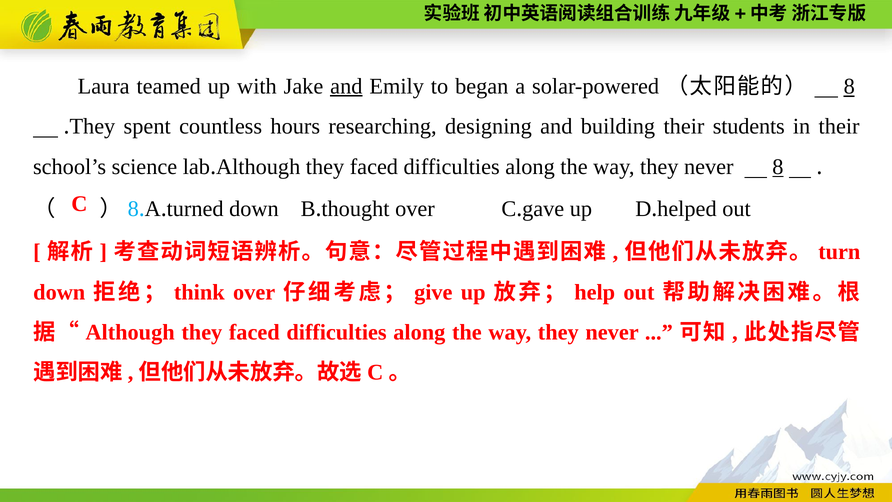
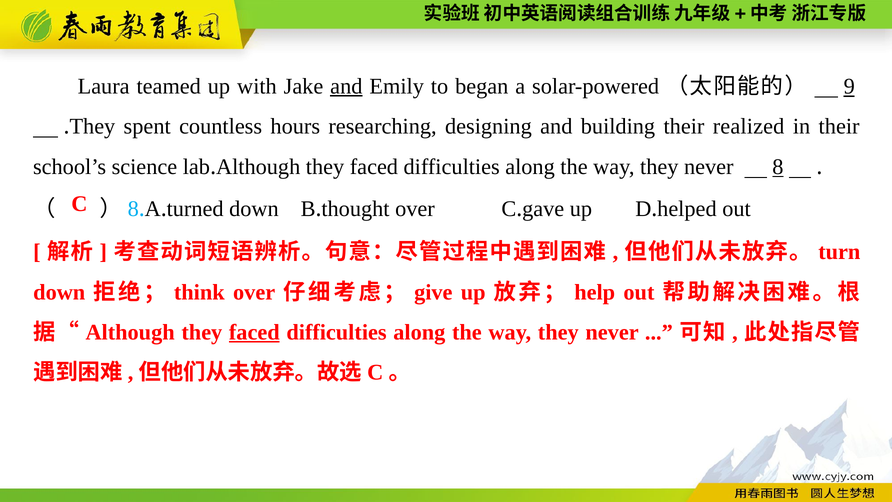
8 at (849, 86): 8 -> 9
students: students -> realized
faced at (254, 332) underline: none -> present
